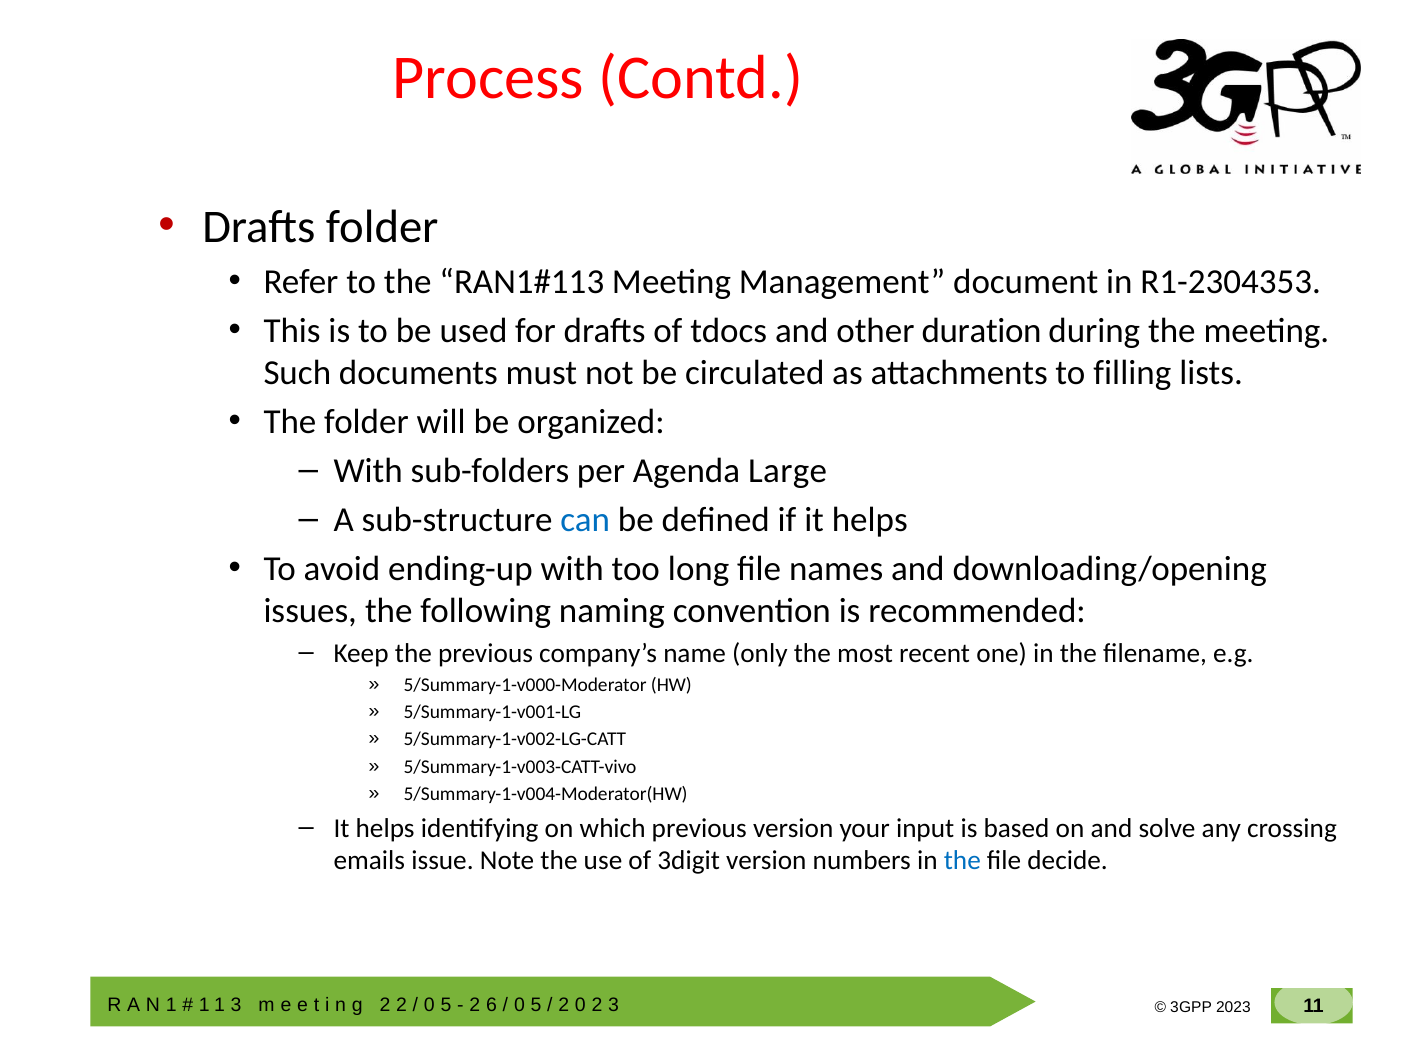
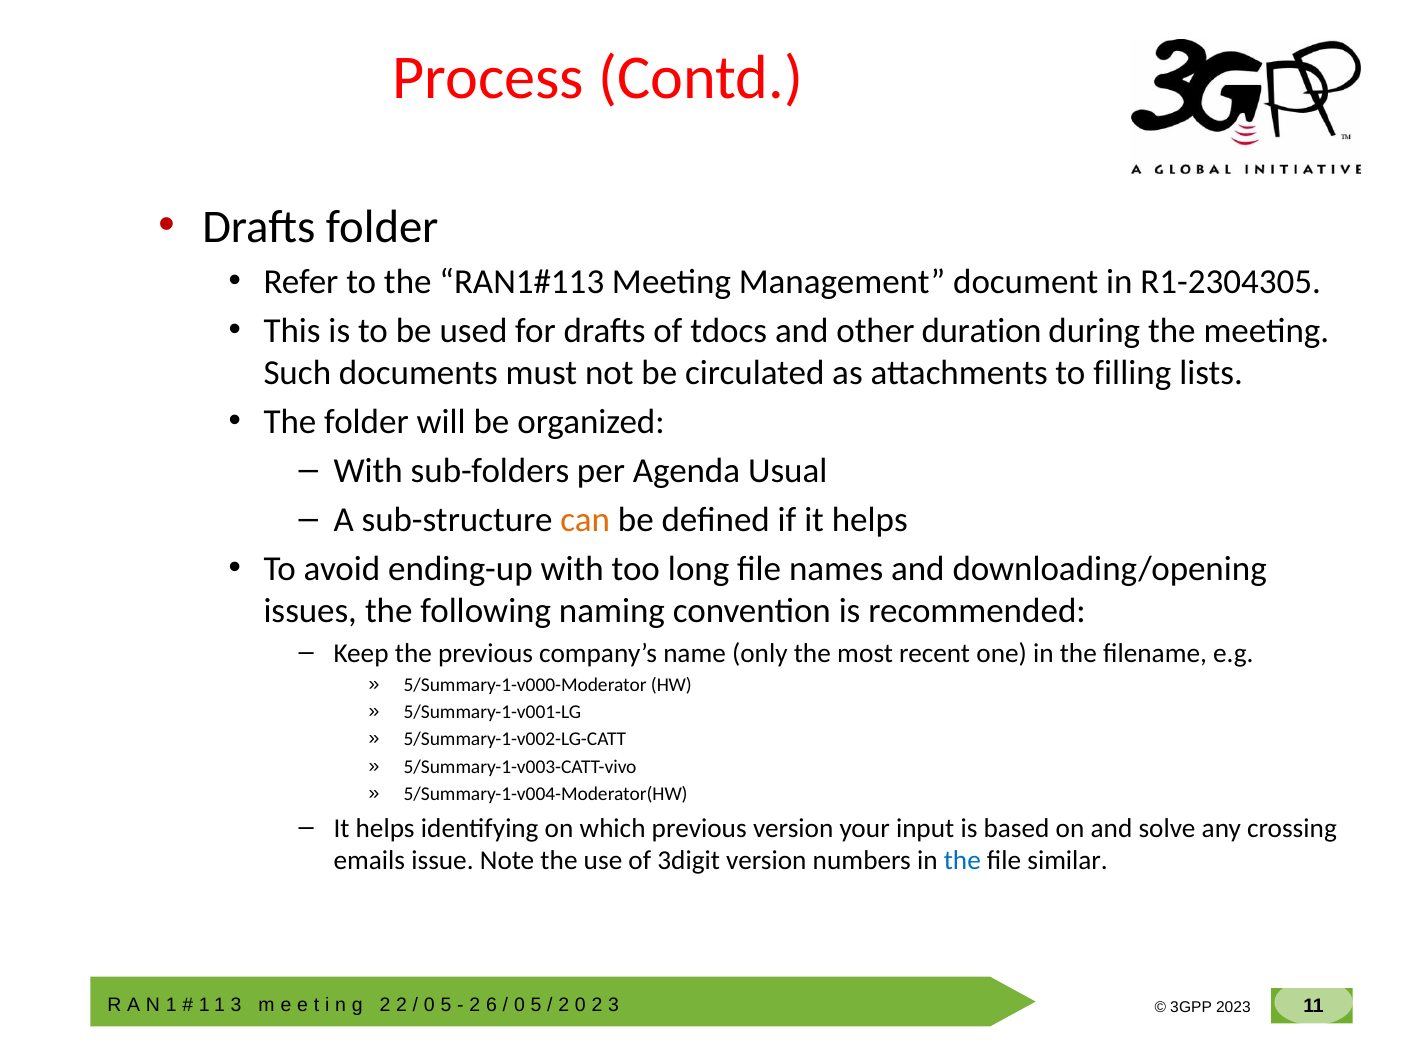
R1-2304353: R1-2304353 -> R1-2304305
Large: Large -> Usual
can colour: blue -> orange
decide: decide -> similar
